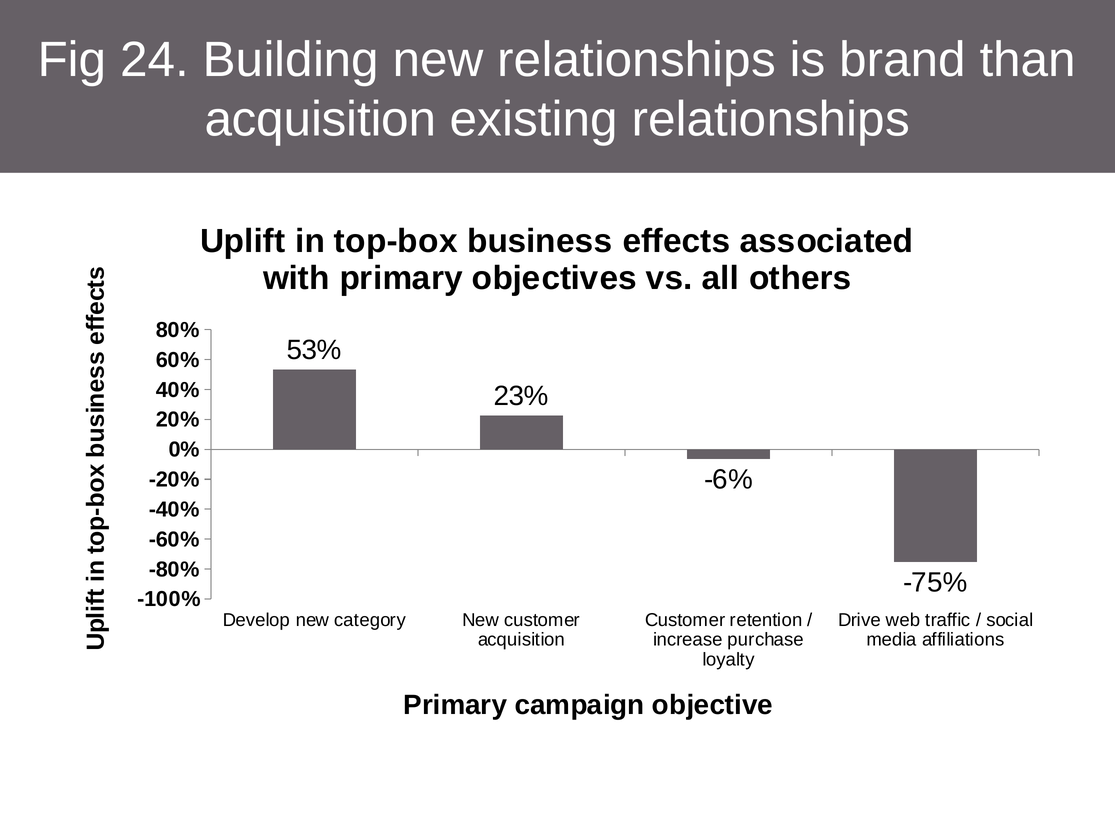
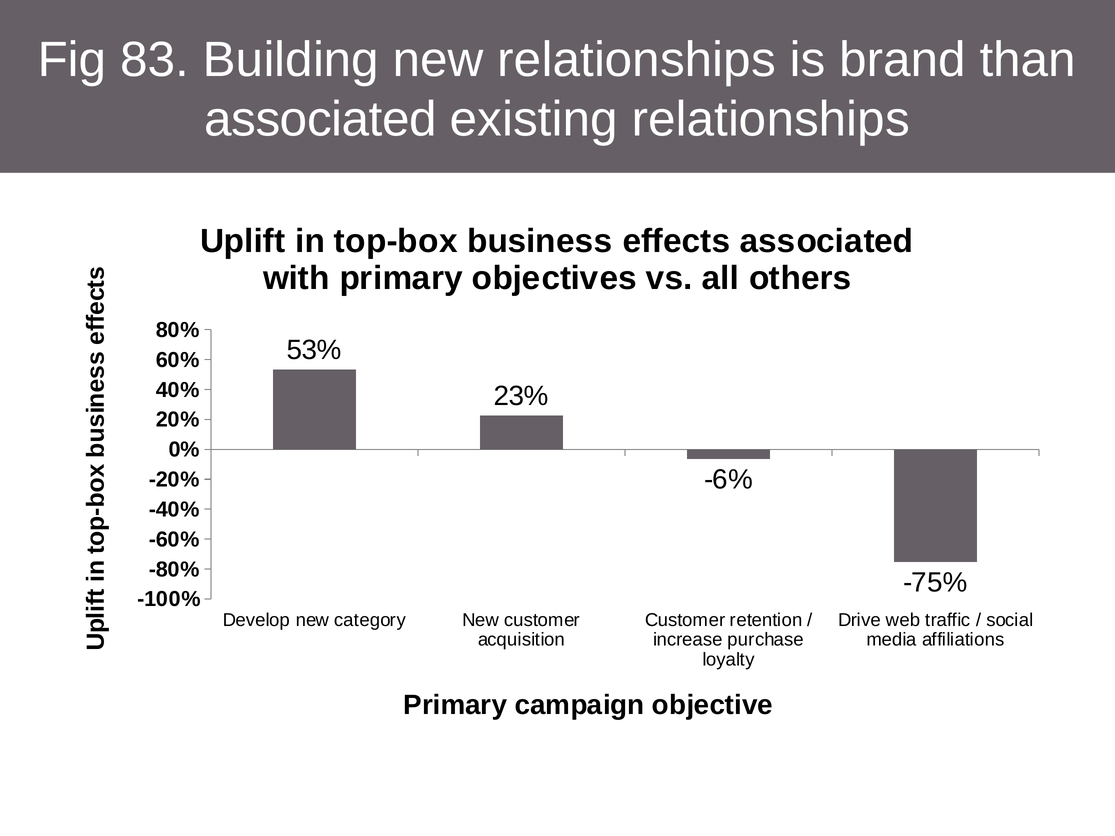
24: 24 -> 83
acquisition at (320, 120): acquisition -> associated
